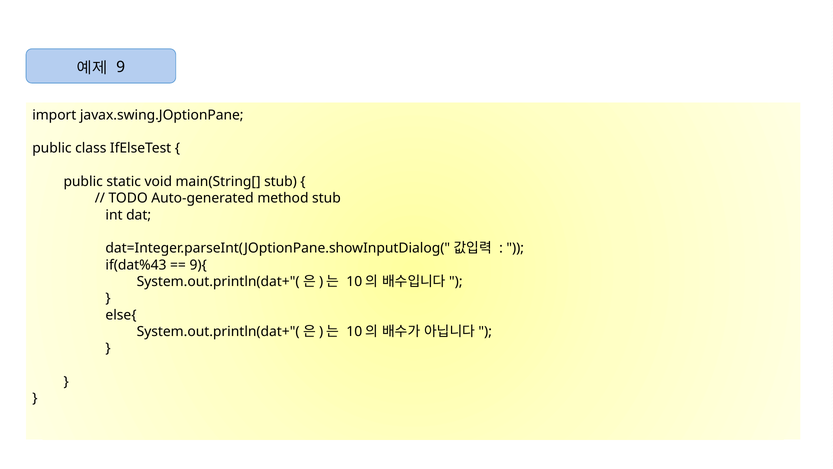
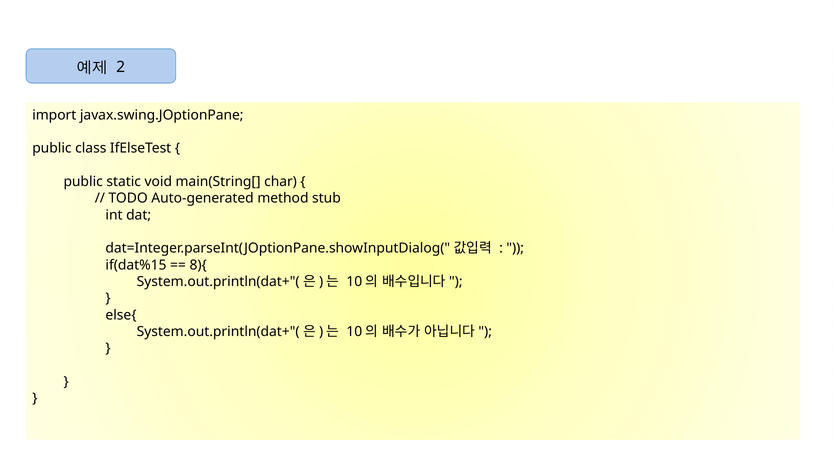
9: 9 -> 2
main(String[ stub: stub -> char
if(dat%43: if(dat%43 -> if(dat%15
9){: 9){ -> 8){
